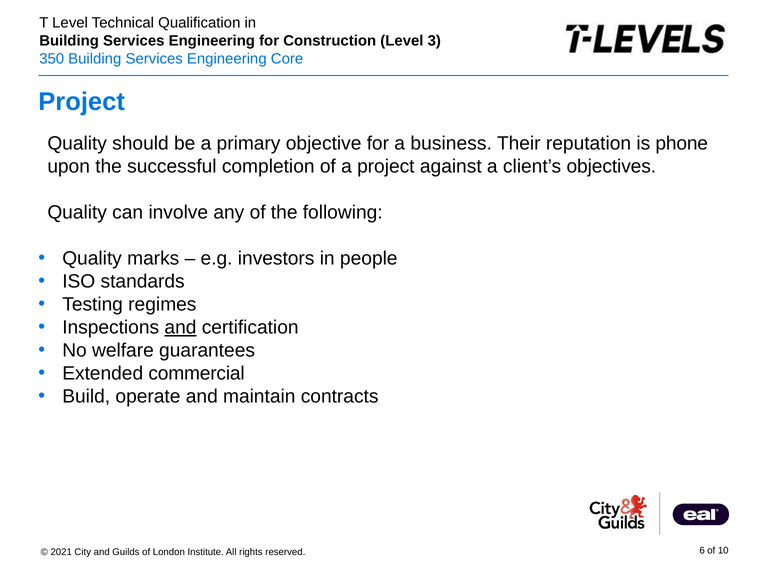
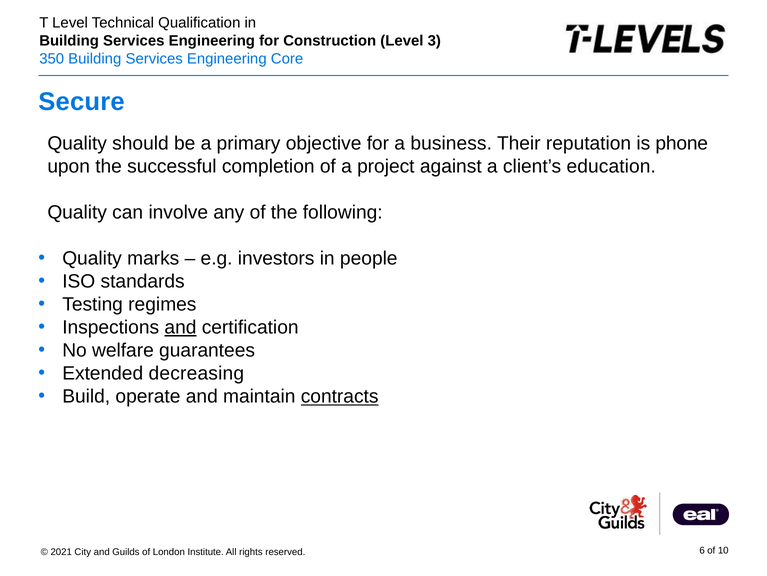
Project at (82, 102): Project -> Secure
objectives: objectives -> education
commercial: commercial -> decreasing
contracts underline: none -> present
